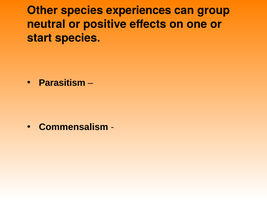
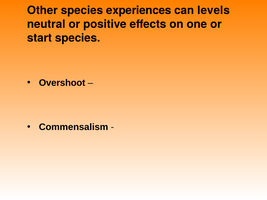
group: group -> levels
Parasitism: Parasitism -> Overshoot
